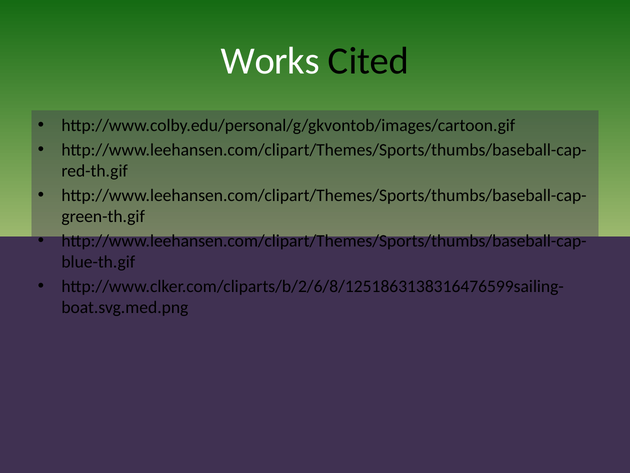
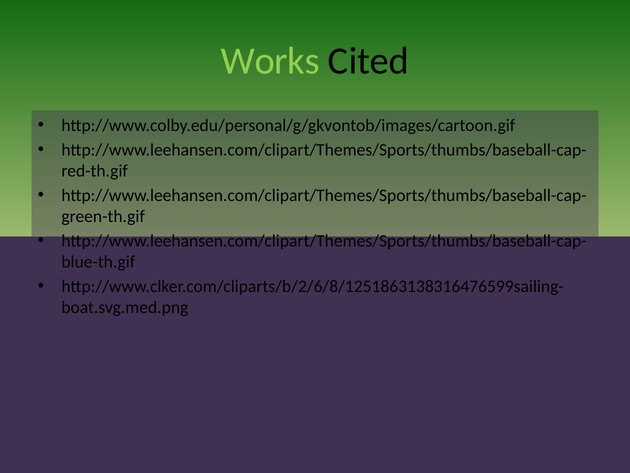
Works colour: white -> light green
